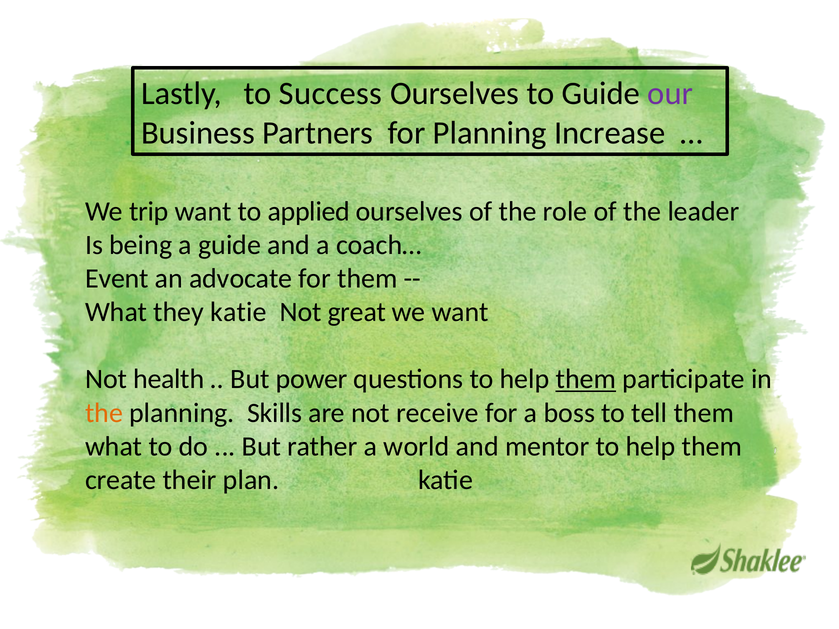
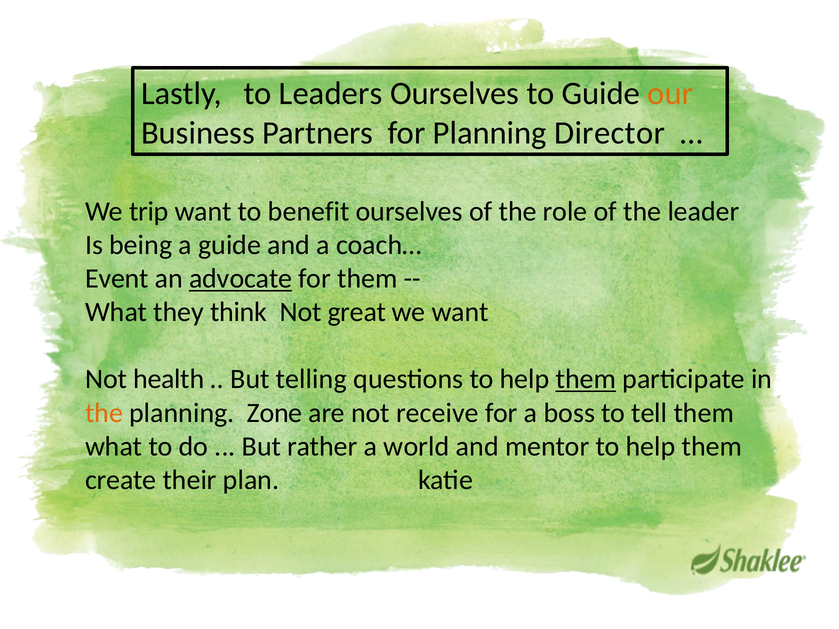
Success: Success -> Leaders
our colour: purple -> orange
Increase: Increase -> Director
applied: applied -> benefit
advocate underline: none -> present
they katie: katie -> think
power: power -> telling
Skills: Skills -> Zone
